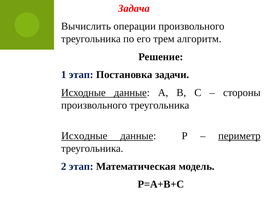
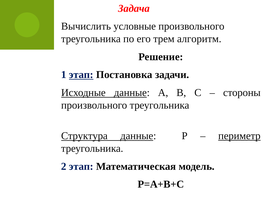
операции: операции -> условные
этап at (81, 75) underline: none -> present
Исходные at (84, 135): Исходные -> Структура
